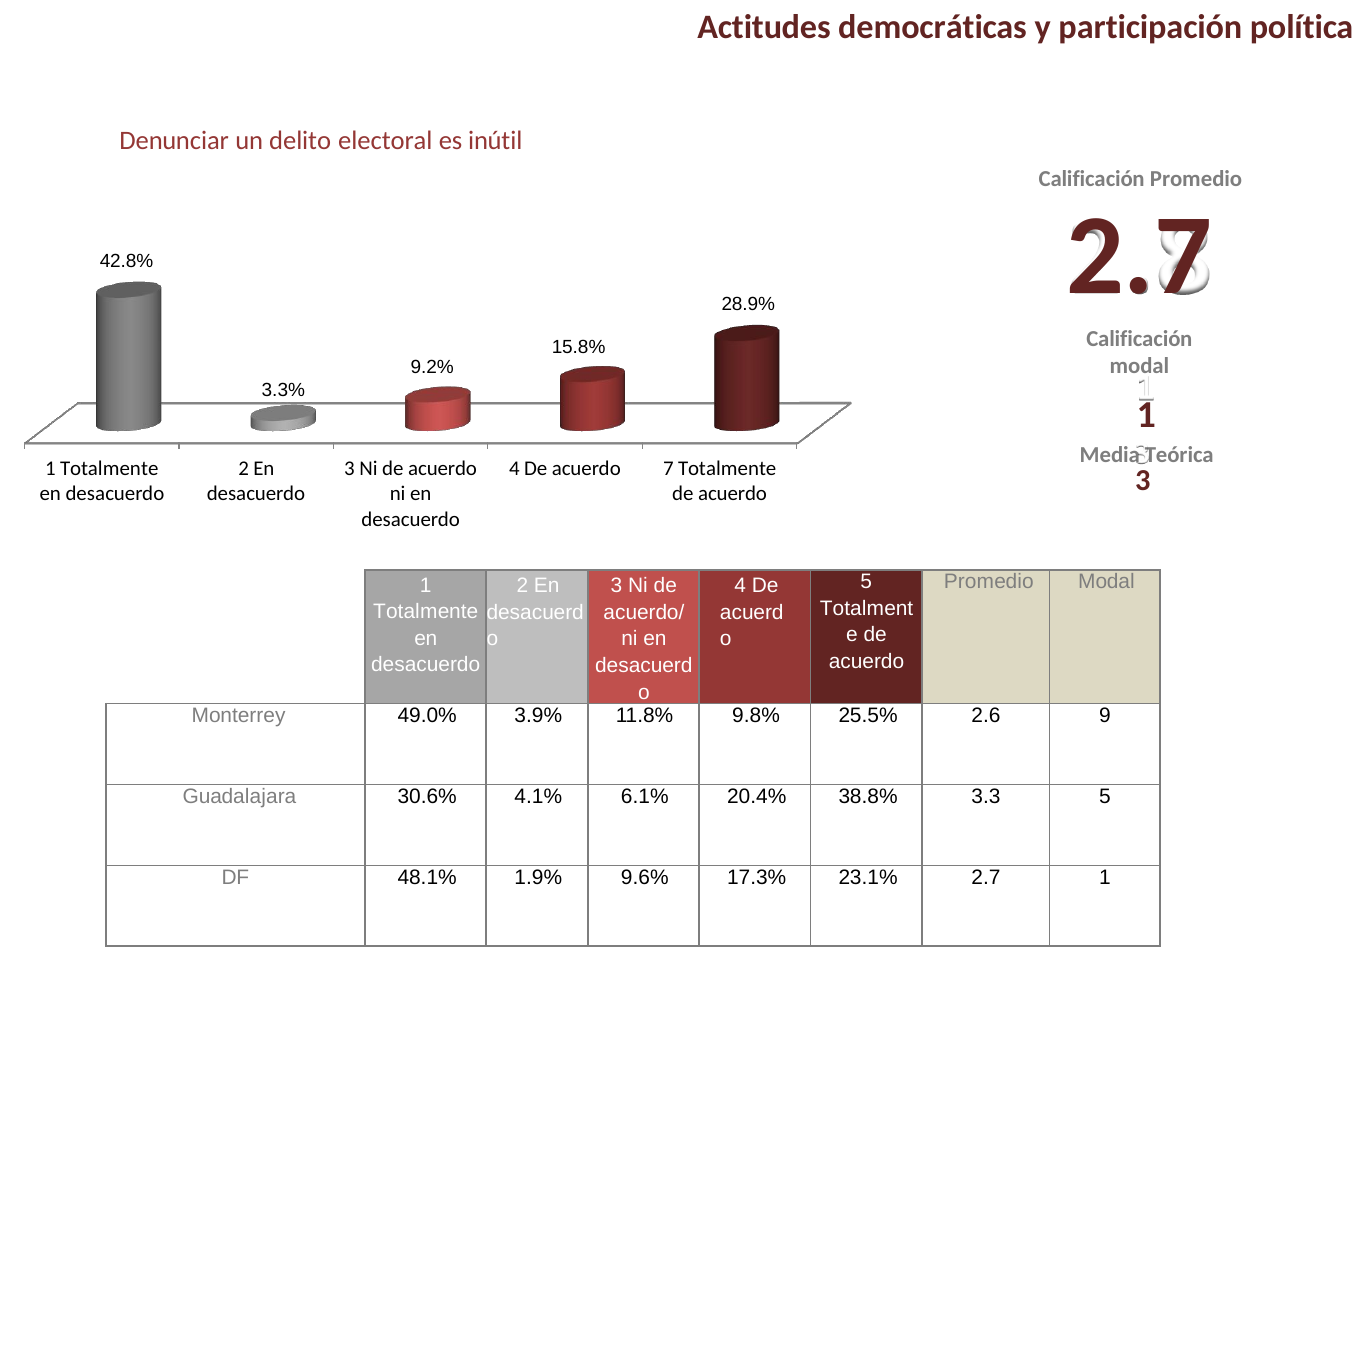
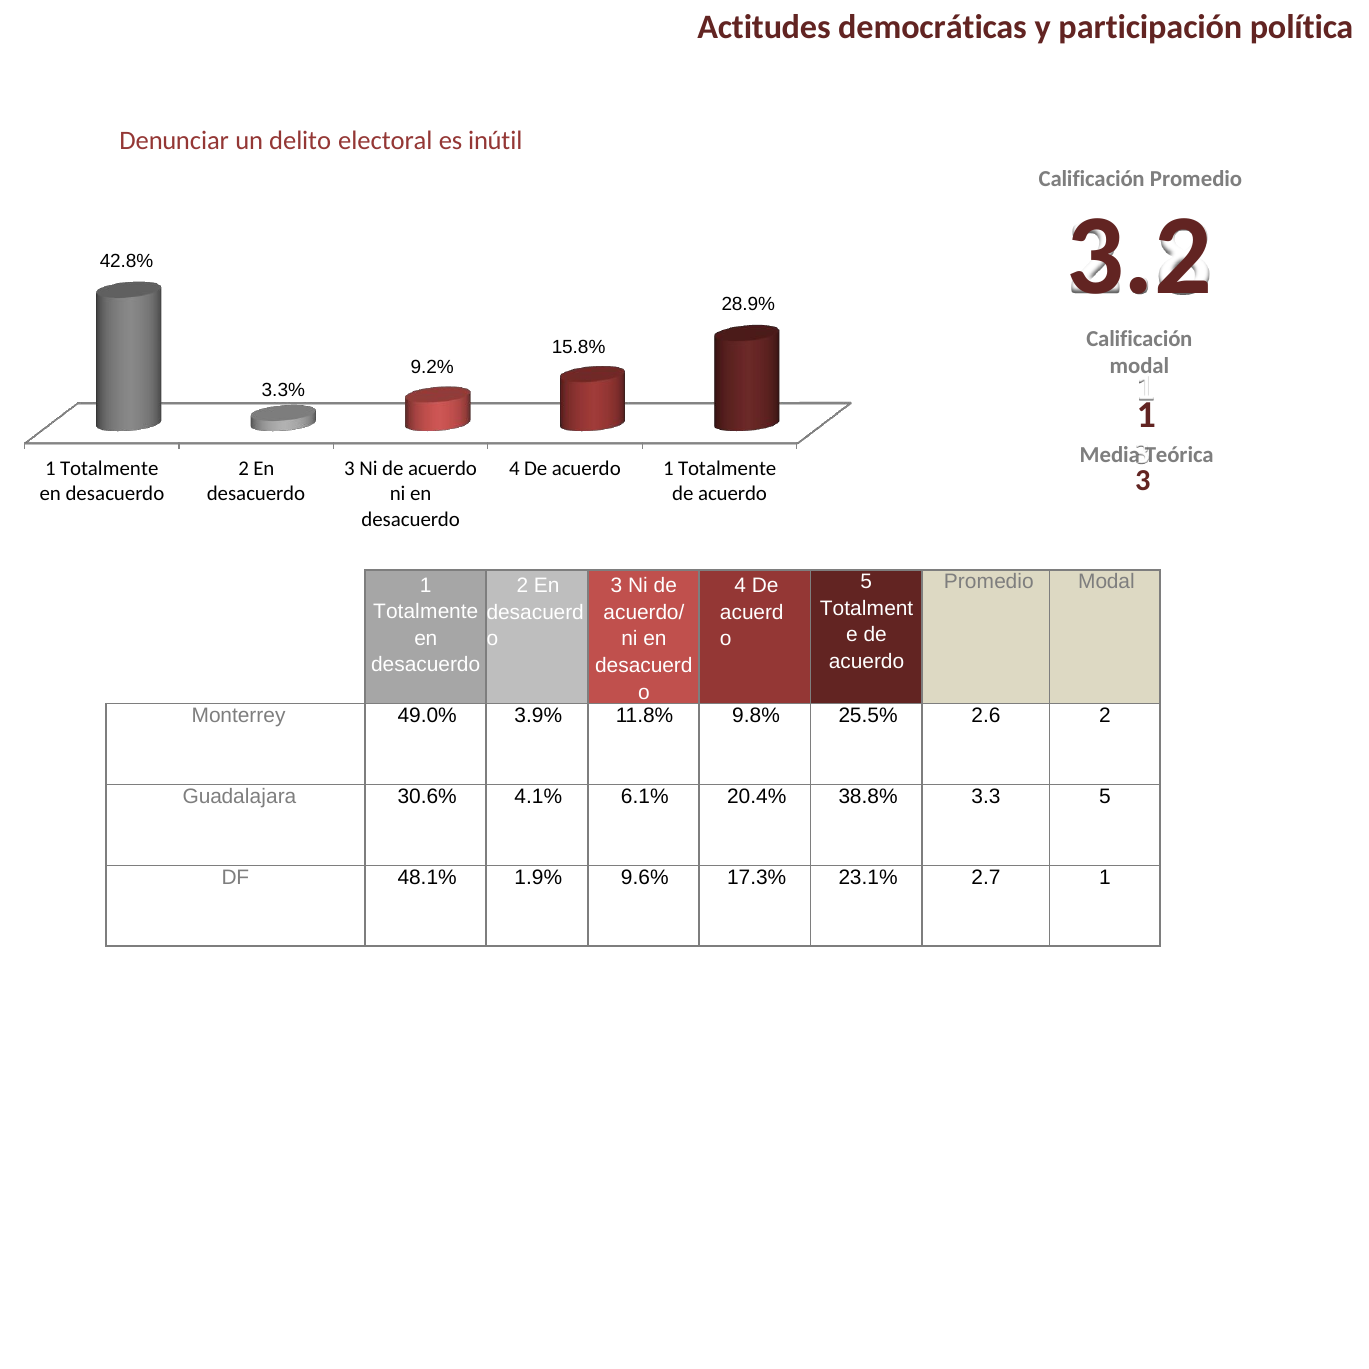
28.9% 2.7: 2.7 -> 3.2
acuerdo 7: 7 -> 1
2.6 9: 9 -> 2
